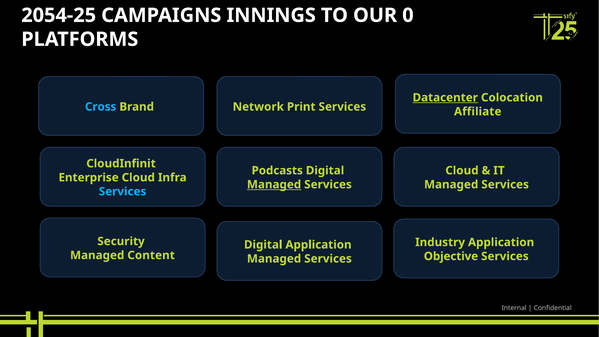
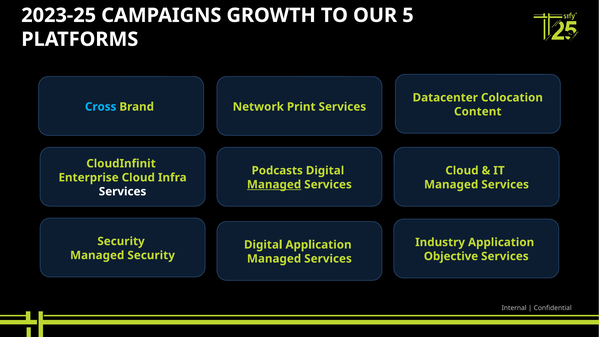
2054-25: 2054-25 -> 2023-25
INNINGS: INNINGS -> GROWTH
0: 0 -> 5
Datacenter underline: present -> none
Affiliate: Affiliate -> Content
Services at (123, 191) colour: light blue -> white
Managed Content: Content -> Security
